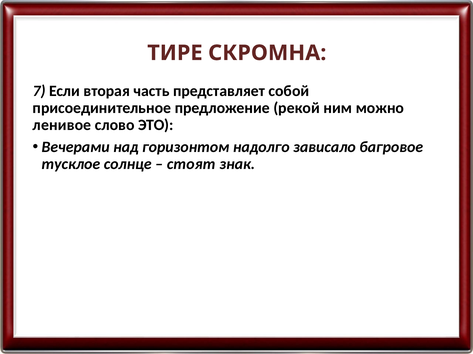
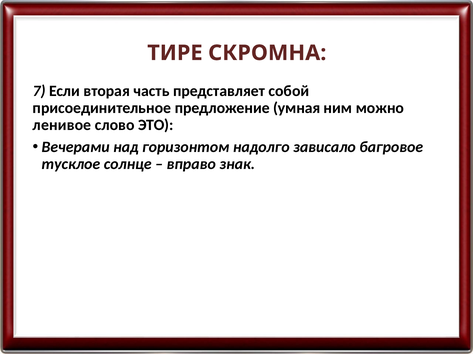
рекой: рекой -> умная
стоят: стоят -> вправо
